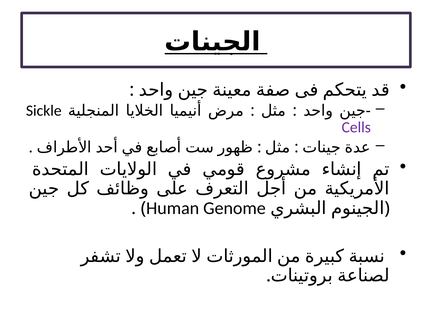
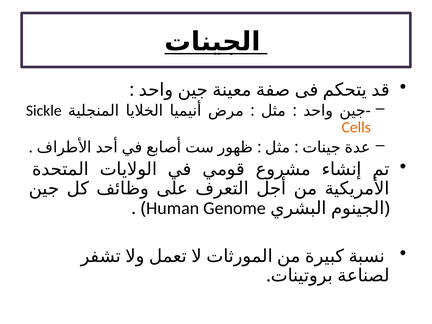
Cells colour: purple -> orange
